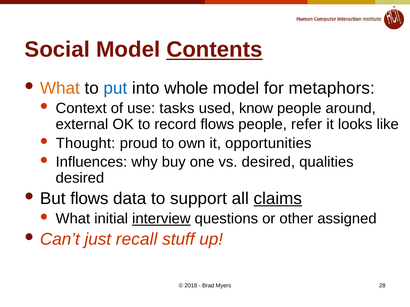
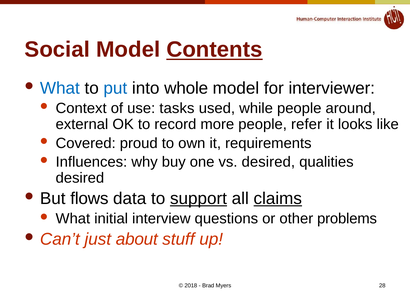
What at (60, 88) colour: orange -> blue
metaphors: metaphors -> interviewer
know: know -> while
record flows: flows -> more
Thought: Thought -> Covered
opportunities: opportunities -> requirements
support underline: none -> present
interview underline: present -> none
assigned: assigned -> problems
recall: recall -> about
